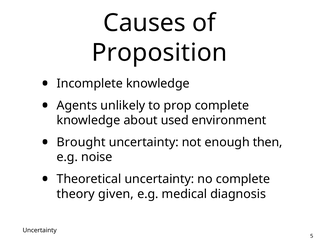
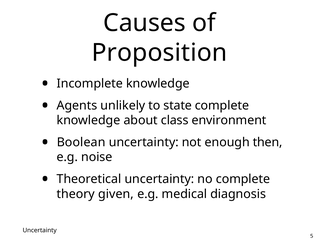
prop: prop -> state
used: used -> class
Brought: Brought -> Boolean
